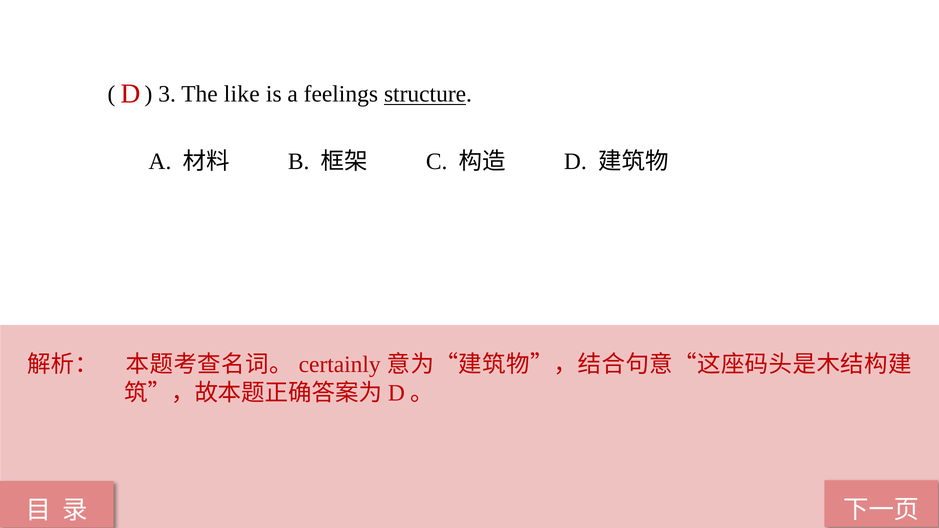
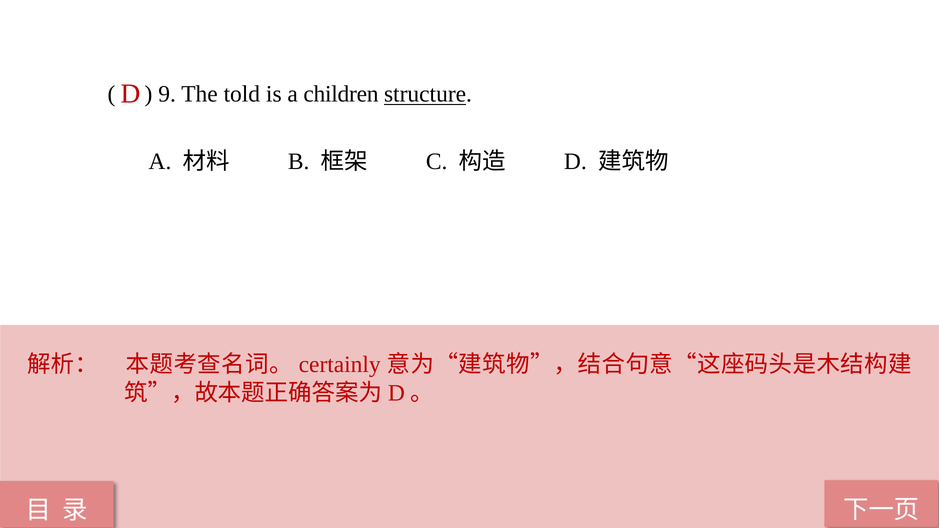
3: 3 -> 9
like: like -> told
feelings: feelings -> children
